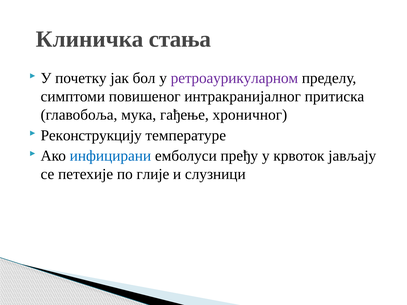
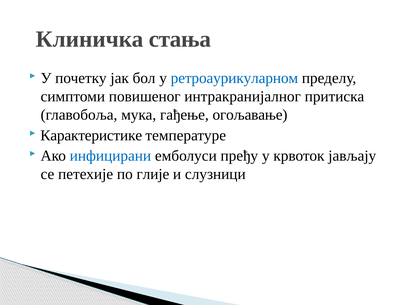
ретроаурикуларном colour: purple -> blue
хроничног: хроничног -> огољавање
Реконструкцију: Реконструкцију -> Карактеристике
